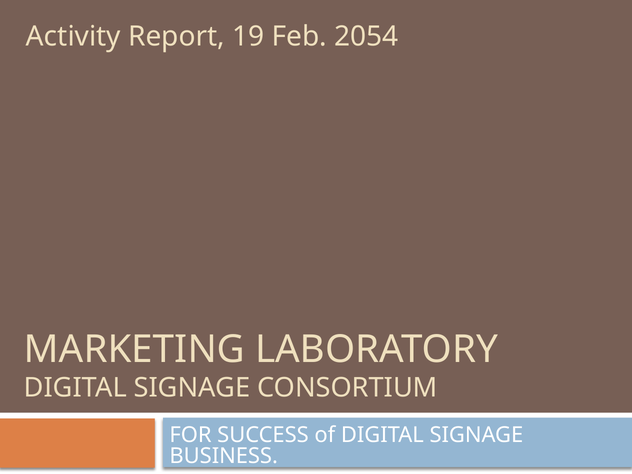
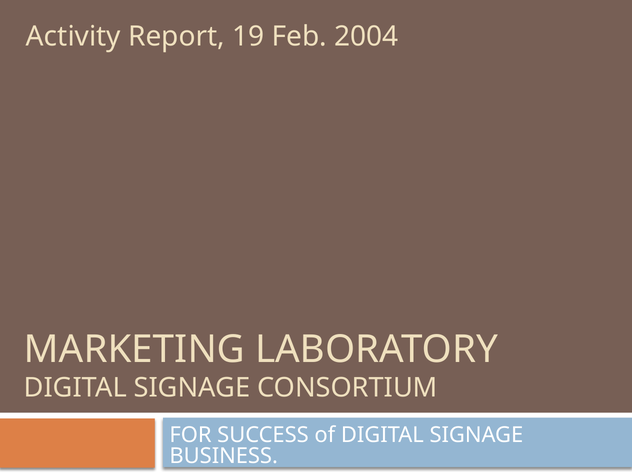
2054: 2054 -> 2004
